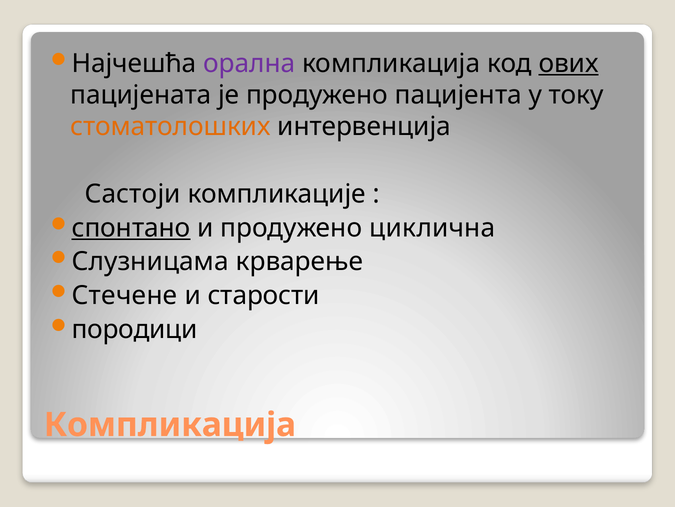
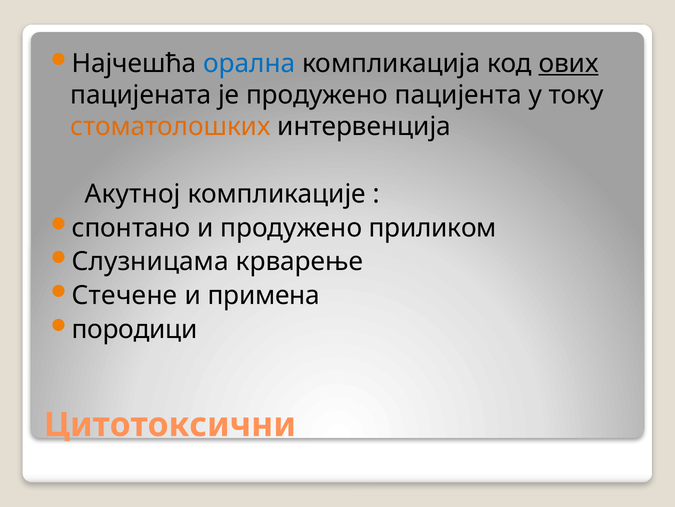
орална colour: purple -> blue
Састоји: Састоји -> Акутној
спонтано underline: present -> none
циклична: циклична -> приликом
старости: старости -> примена
Компликација at (170, 424): Компликација -> Цитотоксични
